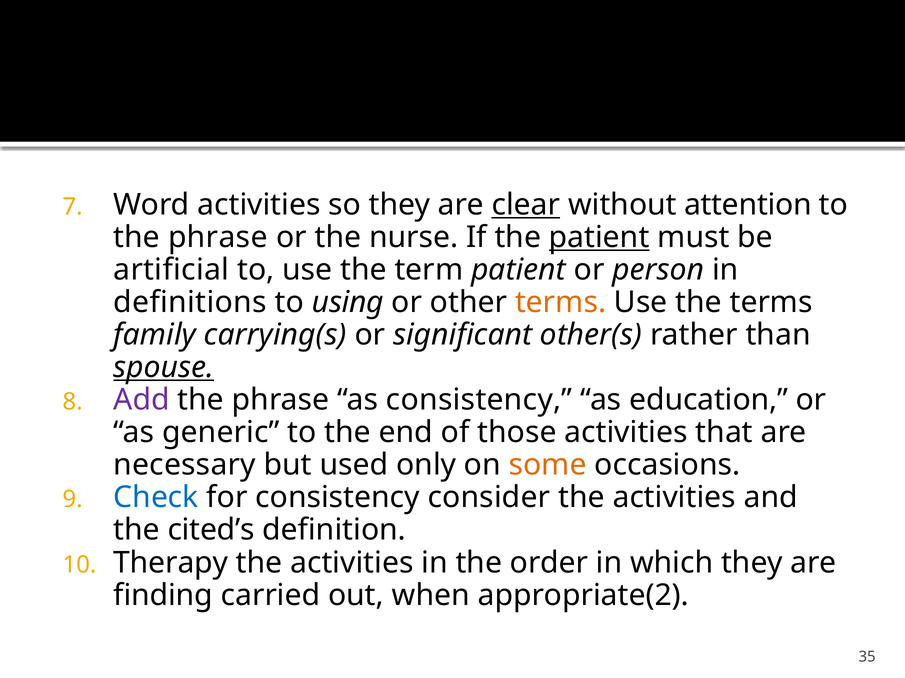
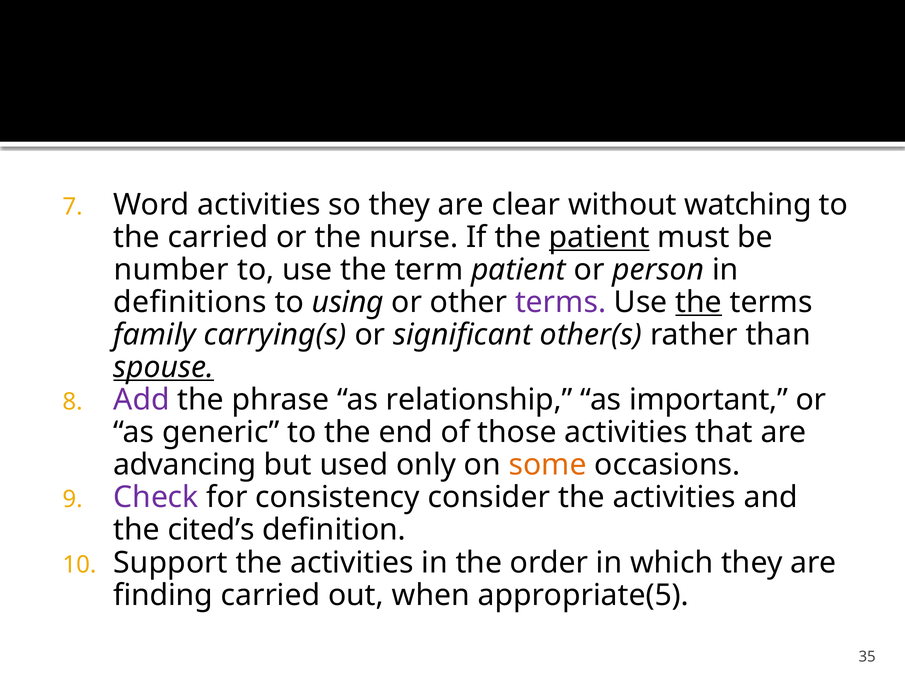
clear underline: present -> none
attention: attention -> watching
phrase at (218, 238): phrase -> carried
artificial: artificial -> number
terms at (561, 303) colour: orange -> purple
the at (699, 303) underline: none -> present
as consistency: consistency -> relationship
education: education -> important
necessary: necessary -> advancing
Check colour: blue -> purple
Therapy: Therapy -> Support
appropriate(2: appropriate(2 -> appropriate(5
